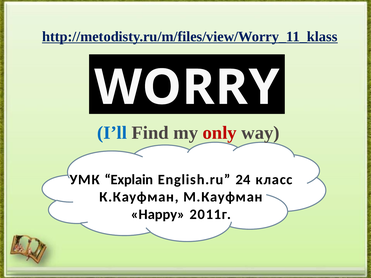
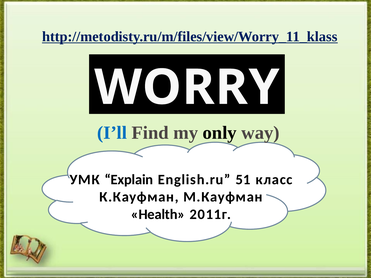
only colour: red -> black
24: 24 -> 51
Happy: Happy -> Health
